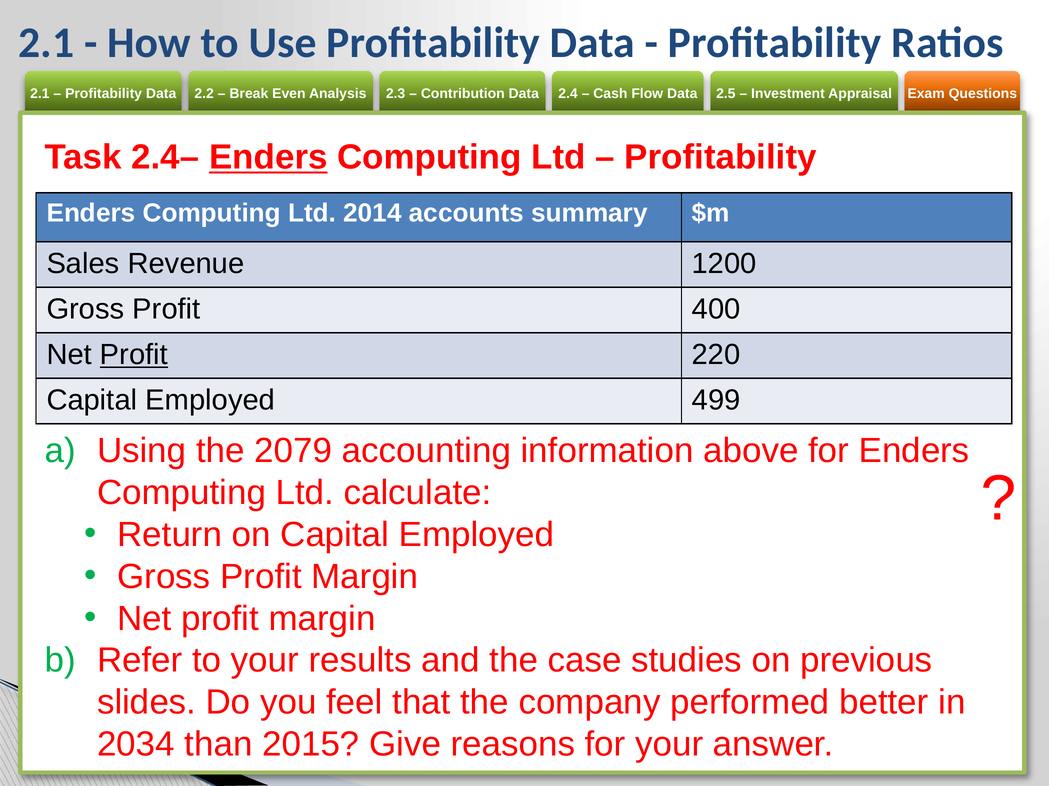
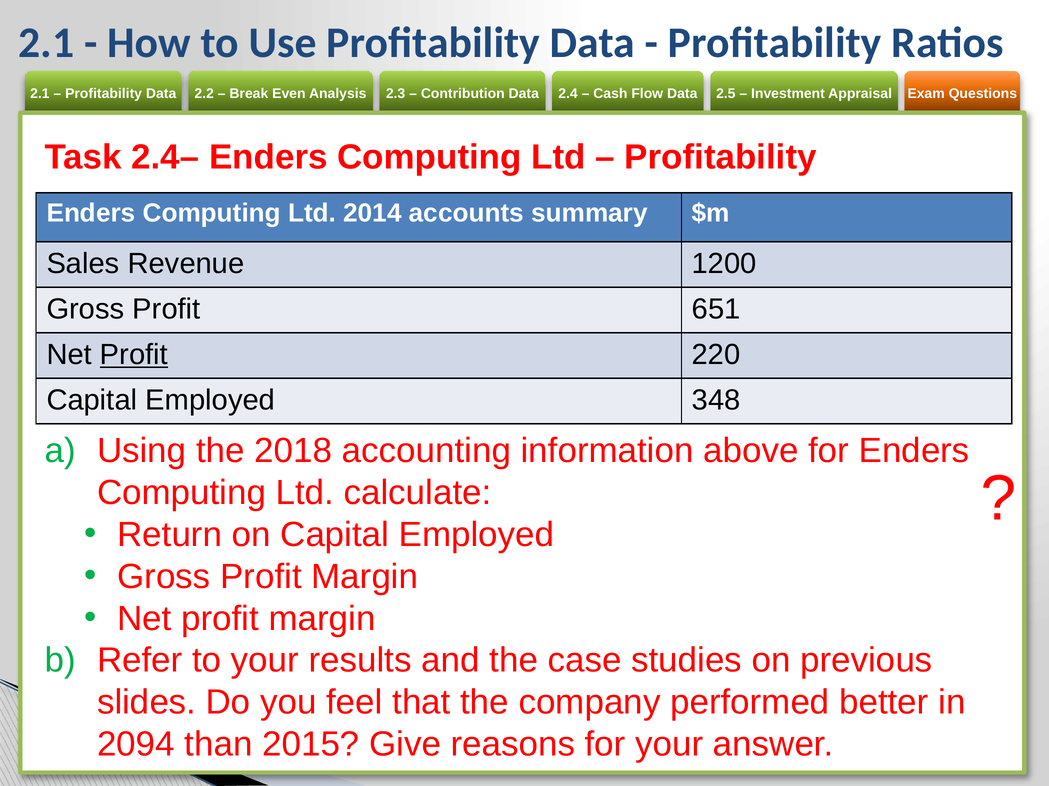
Enders at (268, 158) underline: present -> none
400: 400 -> 651
499: 499 -> 348
2079: 2079 -> 2018
2034: 2034 -> 2094
